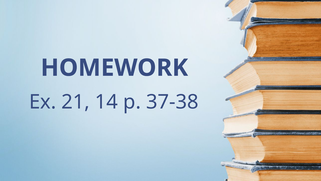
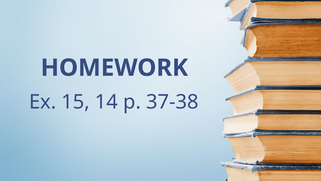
21: 21 -> 15
